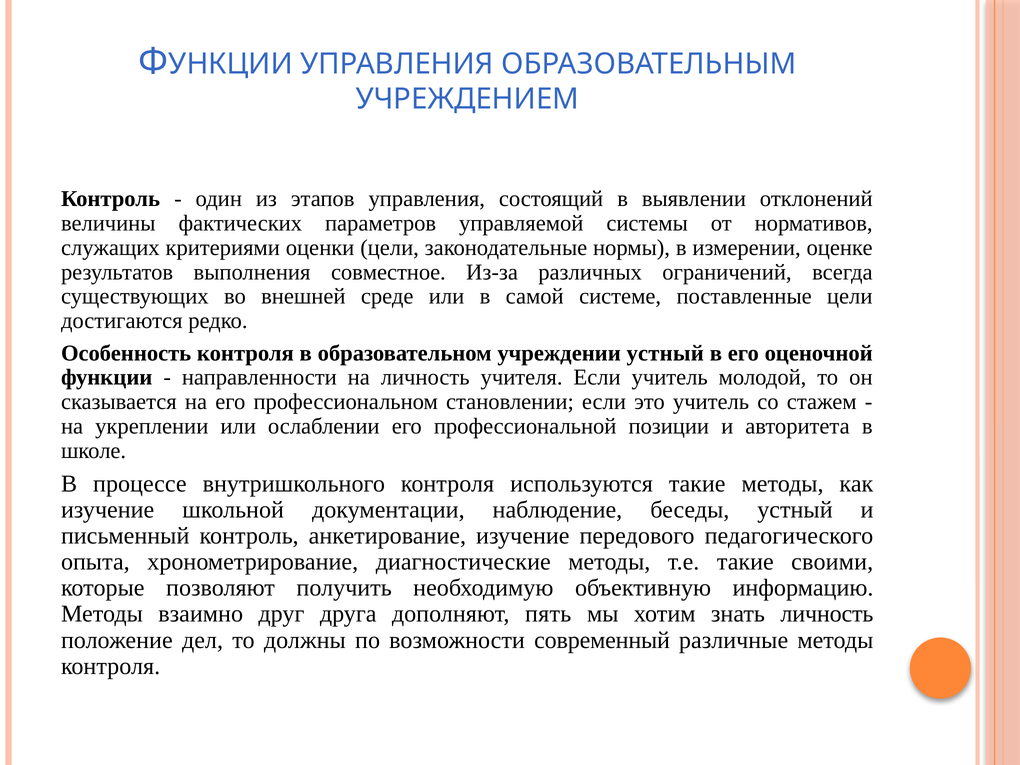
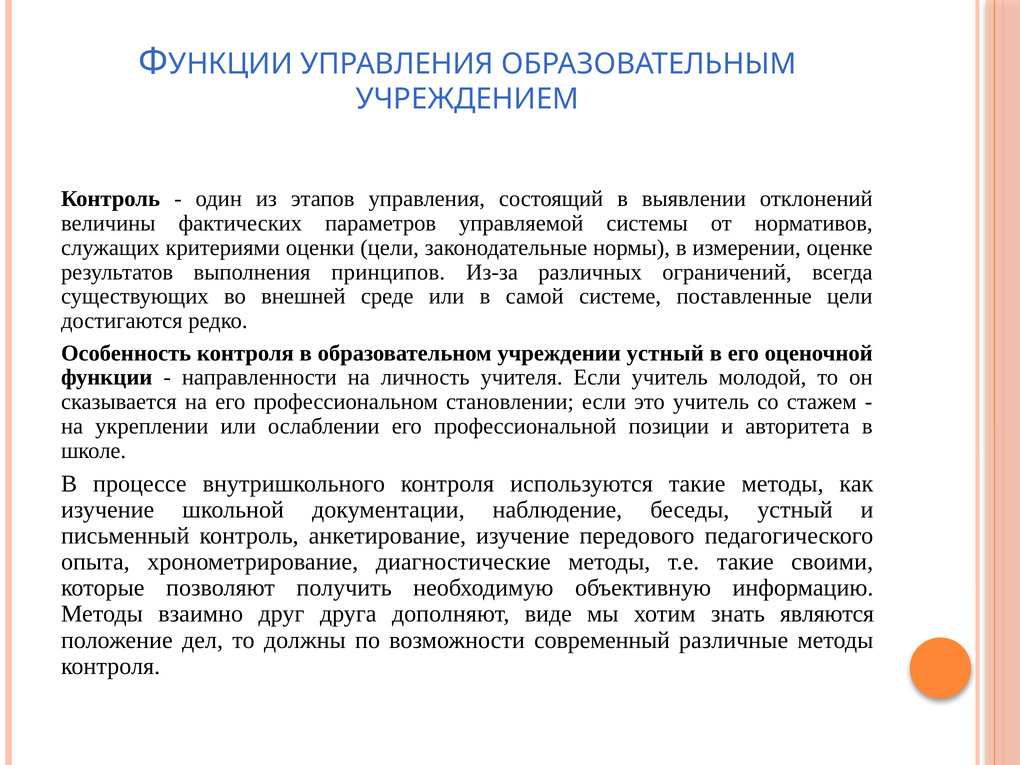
совместное: совместное -> принципов
пять: пять -> виде
знать личность: личность -> являются
